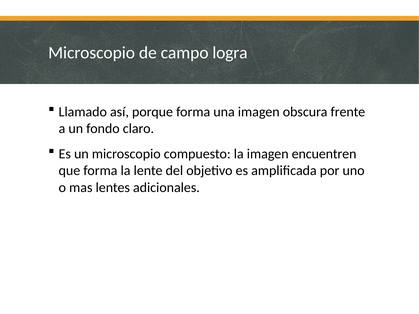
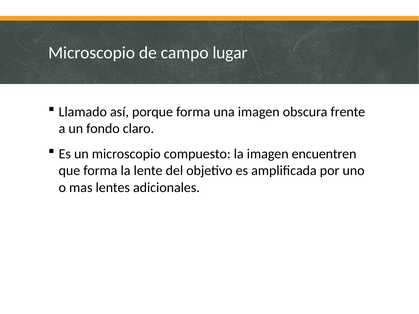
logra: logra -> lugar
